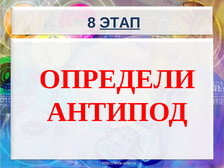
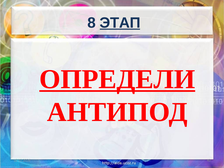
ОПРЕДЕЛИ underline: none -> present
